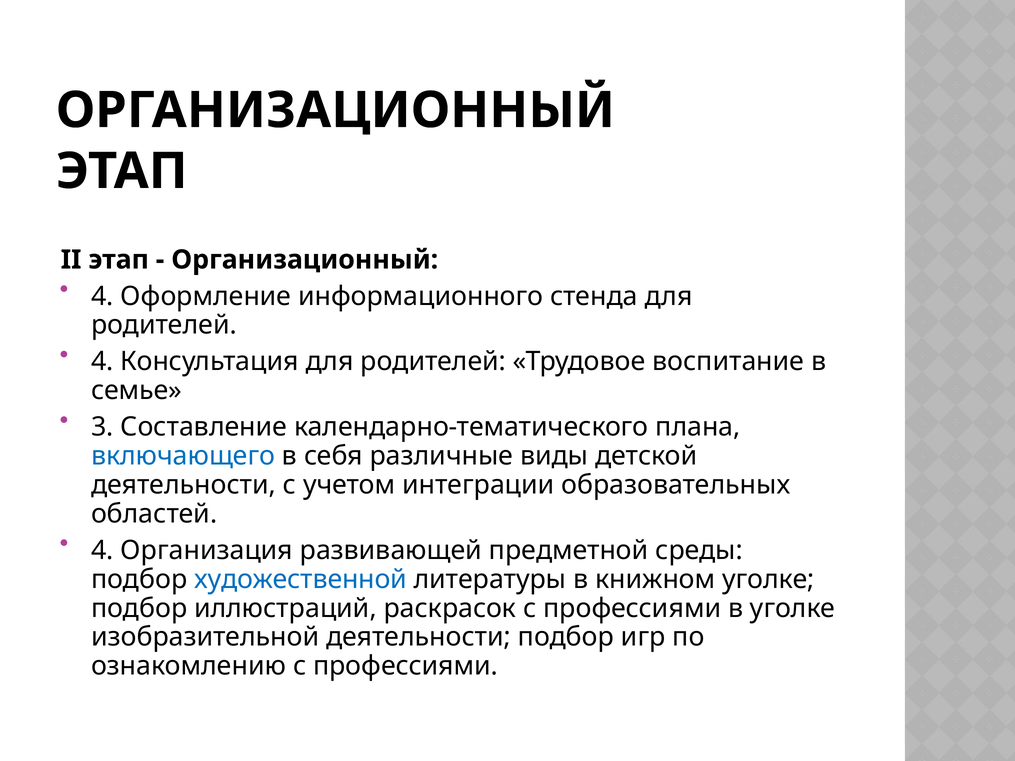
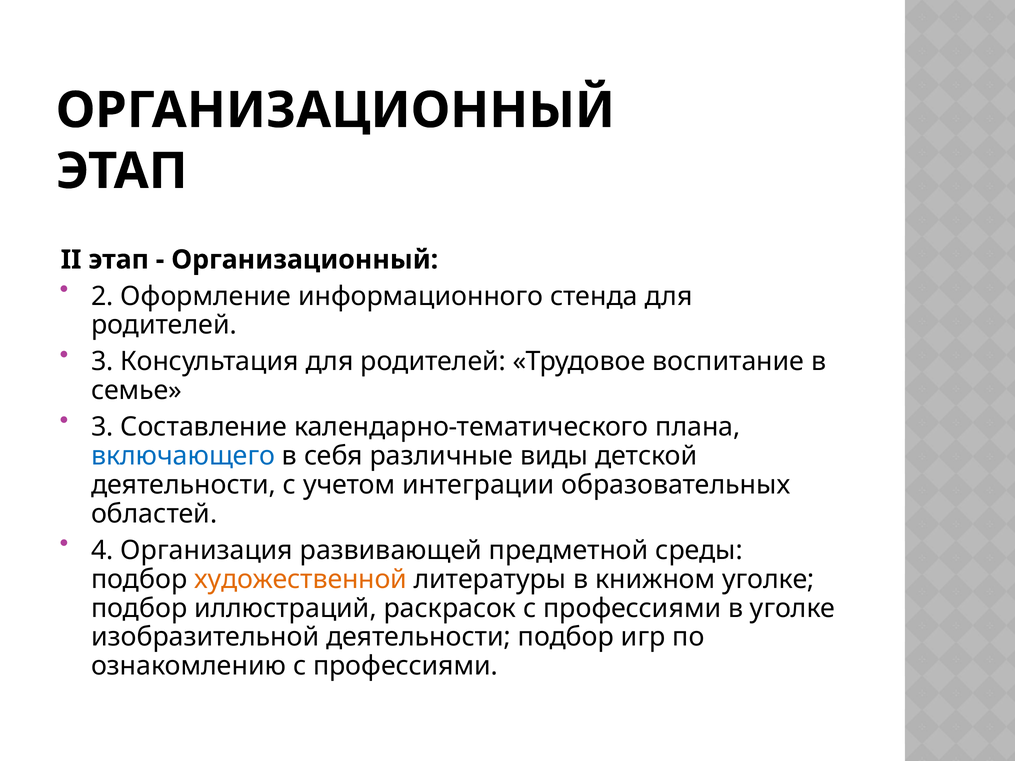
4 at (102, 296): 4 -> 2
4 at (102, 362): 4 -> 3
художественной colour: blue -> orange
